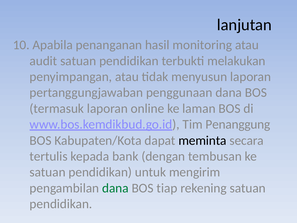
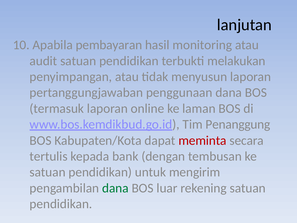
penanganan: penanganan -> pembayaran
meminta colour: black -> red
tiap: tiap -> luar
